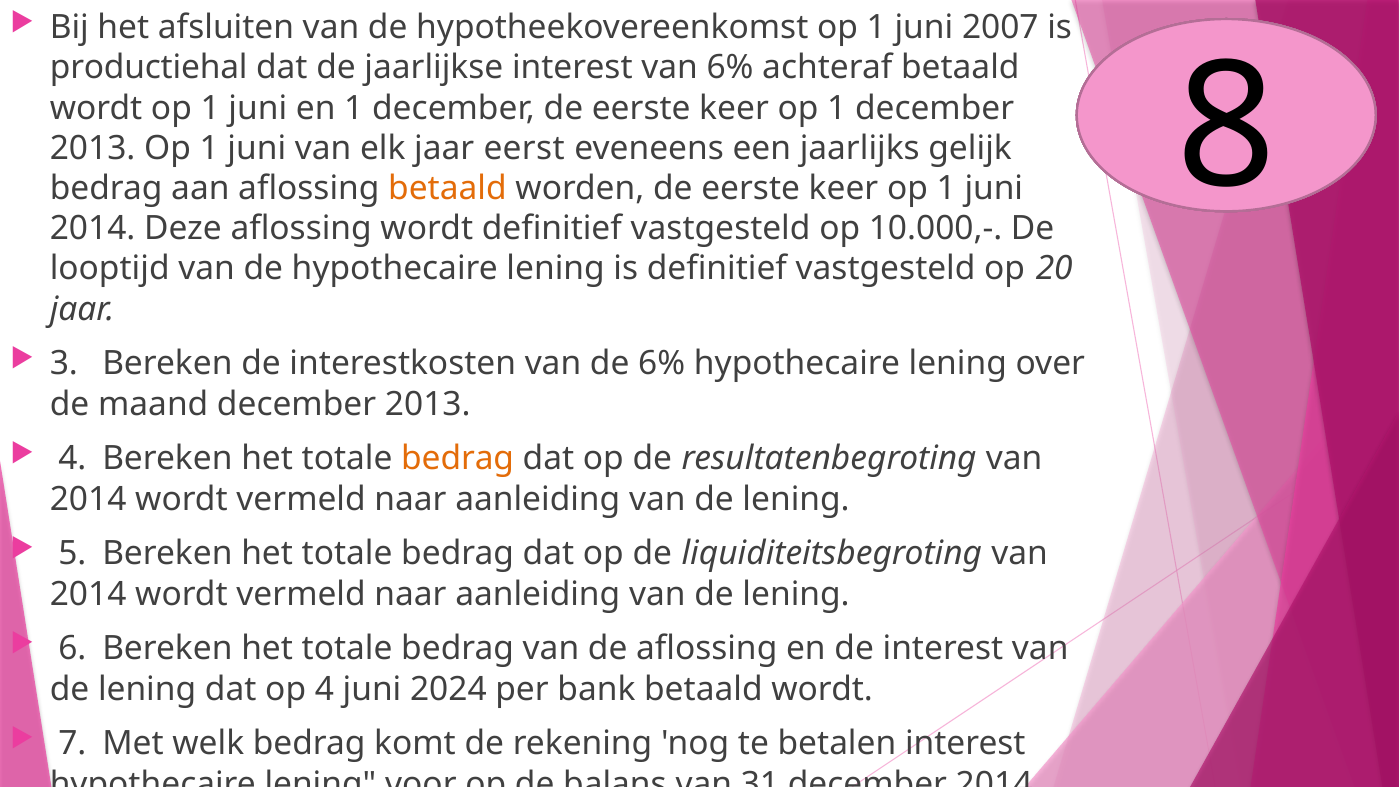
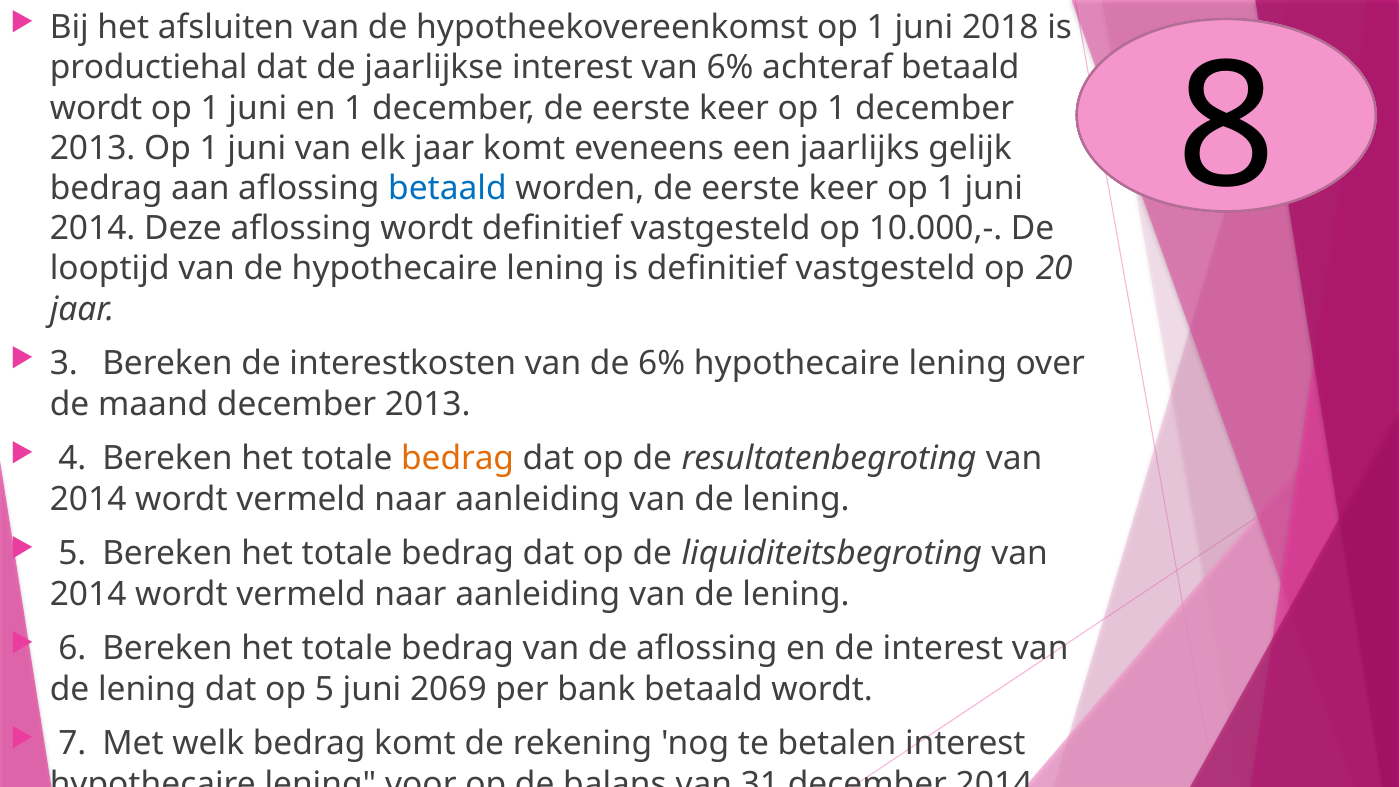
2007: 2007 -> 2018
jaar eerst: eerst -> komt
betaald at (447, 188) colour: orange -> blue
op 4: 4 -> 5
2024: 2024 -> 2069
